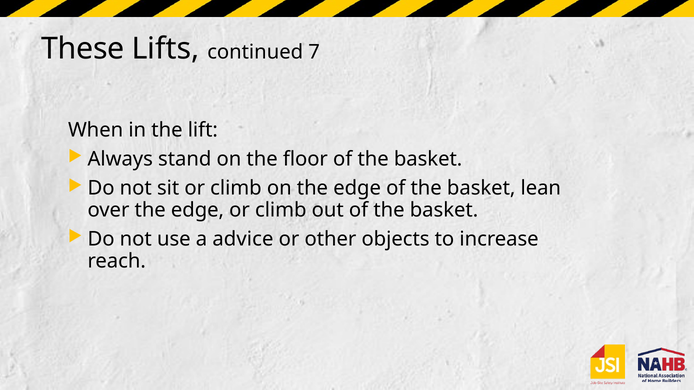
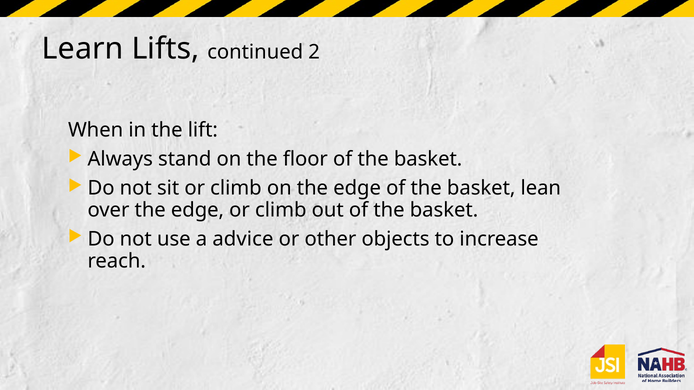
These: These -> Learn
7: 7 -> 2
